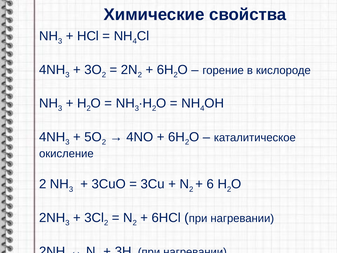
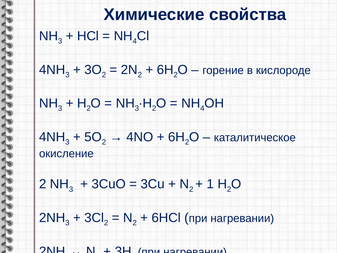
6: 6 -> 1
